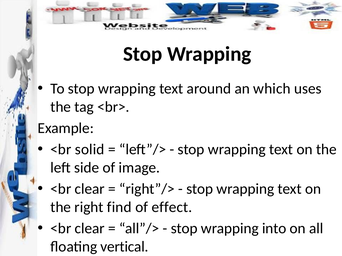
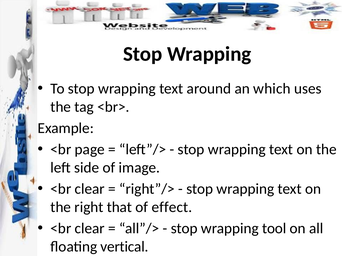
solid: solid -> page
find: find -> that
into: into -> tool
